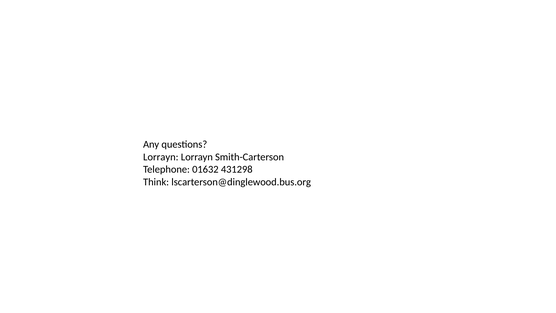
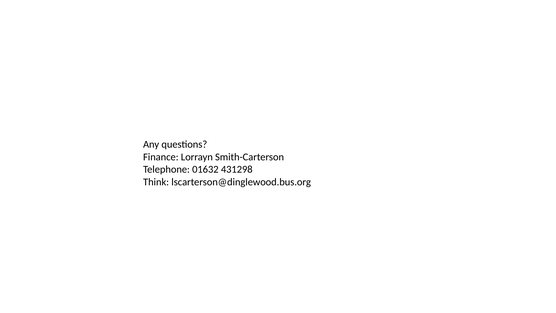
Lorrayn at (161, 157): Lorrayn -> Finance
